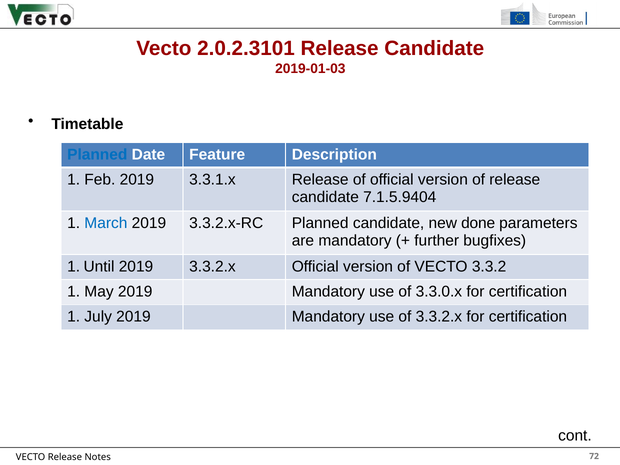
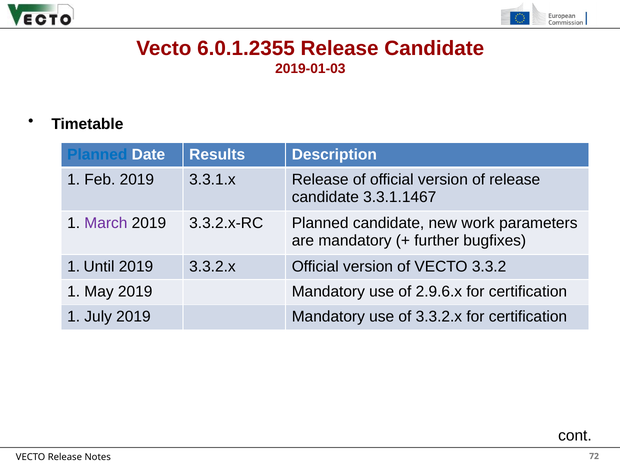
2.0.2.3101: 2.0.2.3101 -> 6.0.1.2355
Feature: Feature -> Results
7.1.5.9404: 7.1.5.9404 -> 3.3.1.1467
March colour: blue -> purple
done: done -> work
3.3.0.x: 3.3.0.x -> 2.9.6.x
